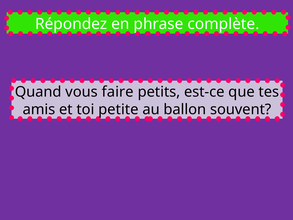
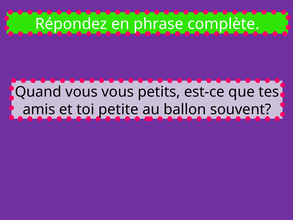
vous faire: faire -> vous
